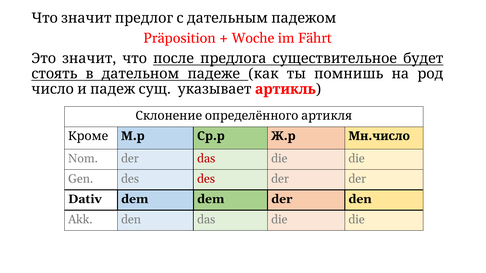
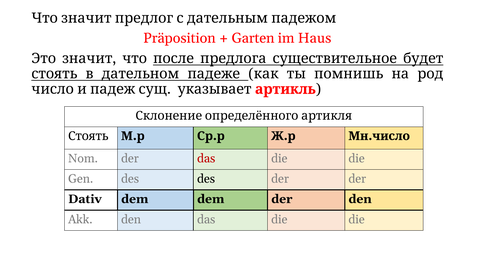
Woche: Woche -> Garten
Fährt: Fährt -> Haus
Кроме at (88, 136): Кроме -> Стоять
des at (206, 179) colour: red -> black
